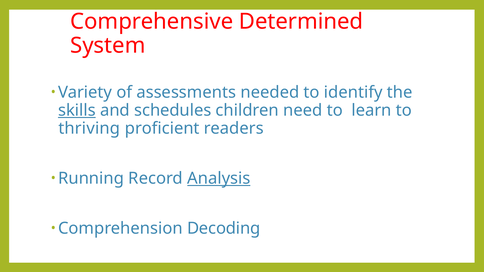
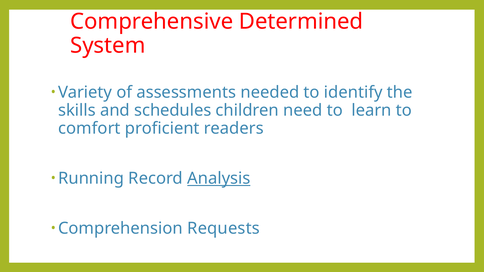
skills underline: present -> none
thriving: thriving -> comfort
Decoding: Decoding -> Requests
